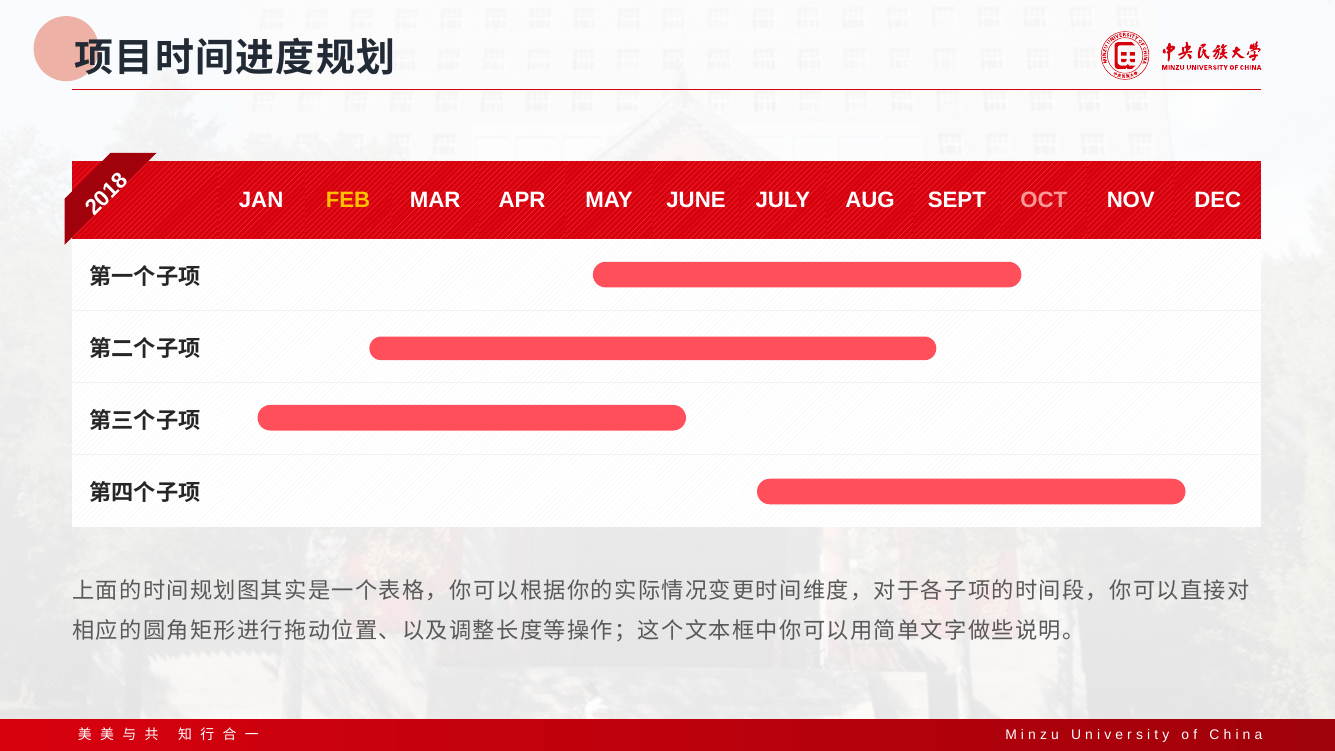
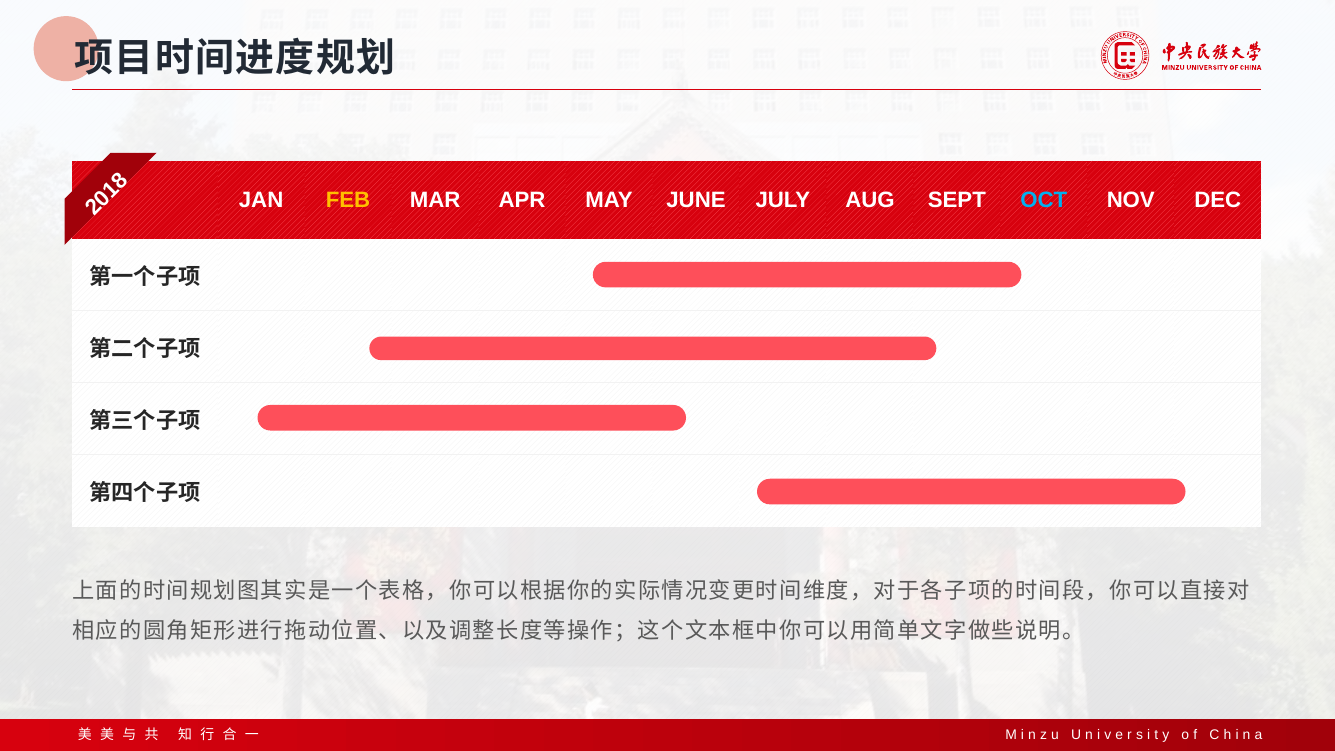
OCT colour: pink -> light blue
